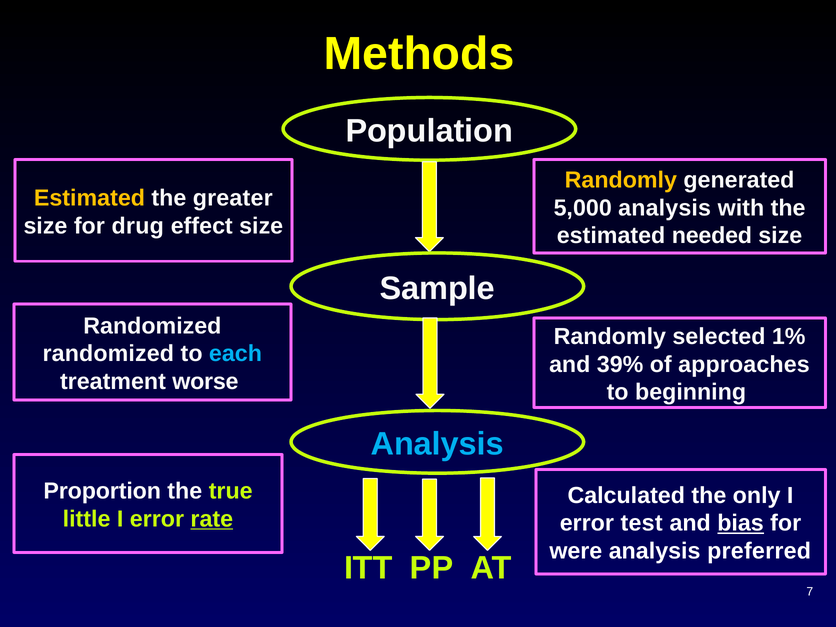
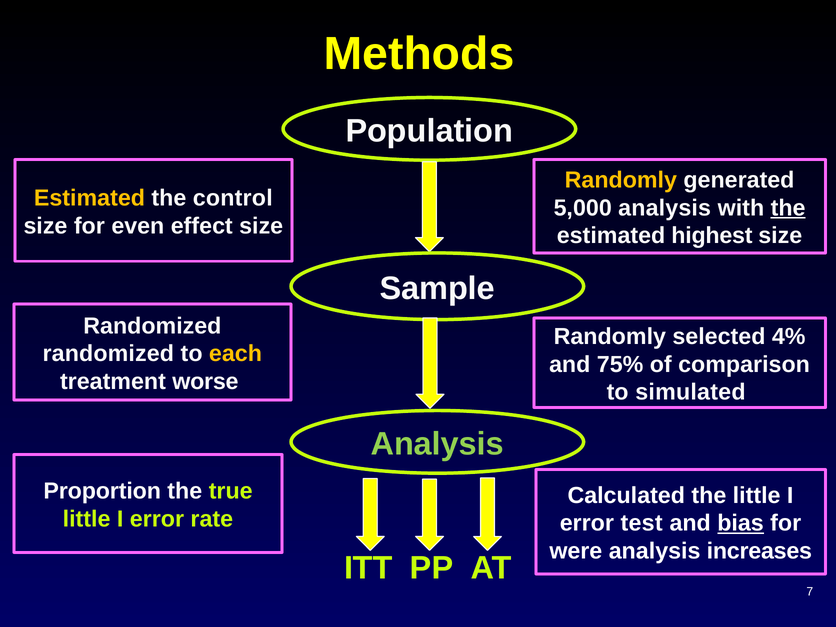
greater: greater -> control
the at (788, 208) underline: none -> present
drug: drug -> even
needed: needed -> highest
1%: 1% -> 4%
each colour: light blue -> yellow
39%: 39% -> 75%
approaches: approaches -> comparison
beginning: beginning -> simulated
Analysis at (437, 444) colour: light blue -> light green
the only: only -> little
rate underline: present -> none
preferred: preferred -> increases
